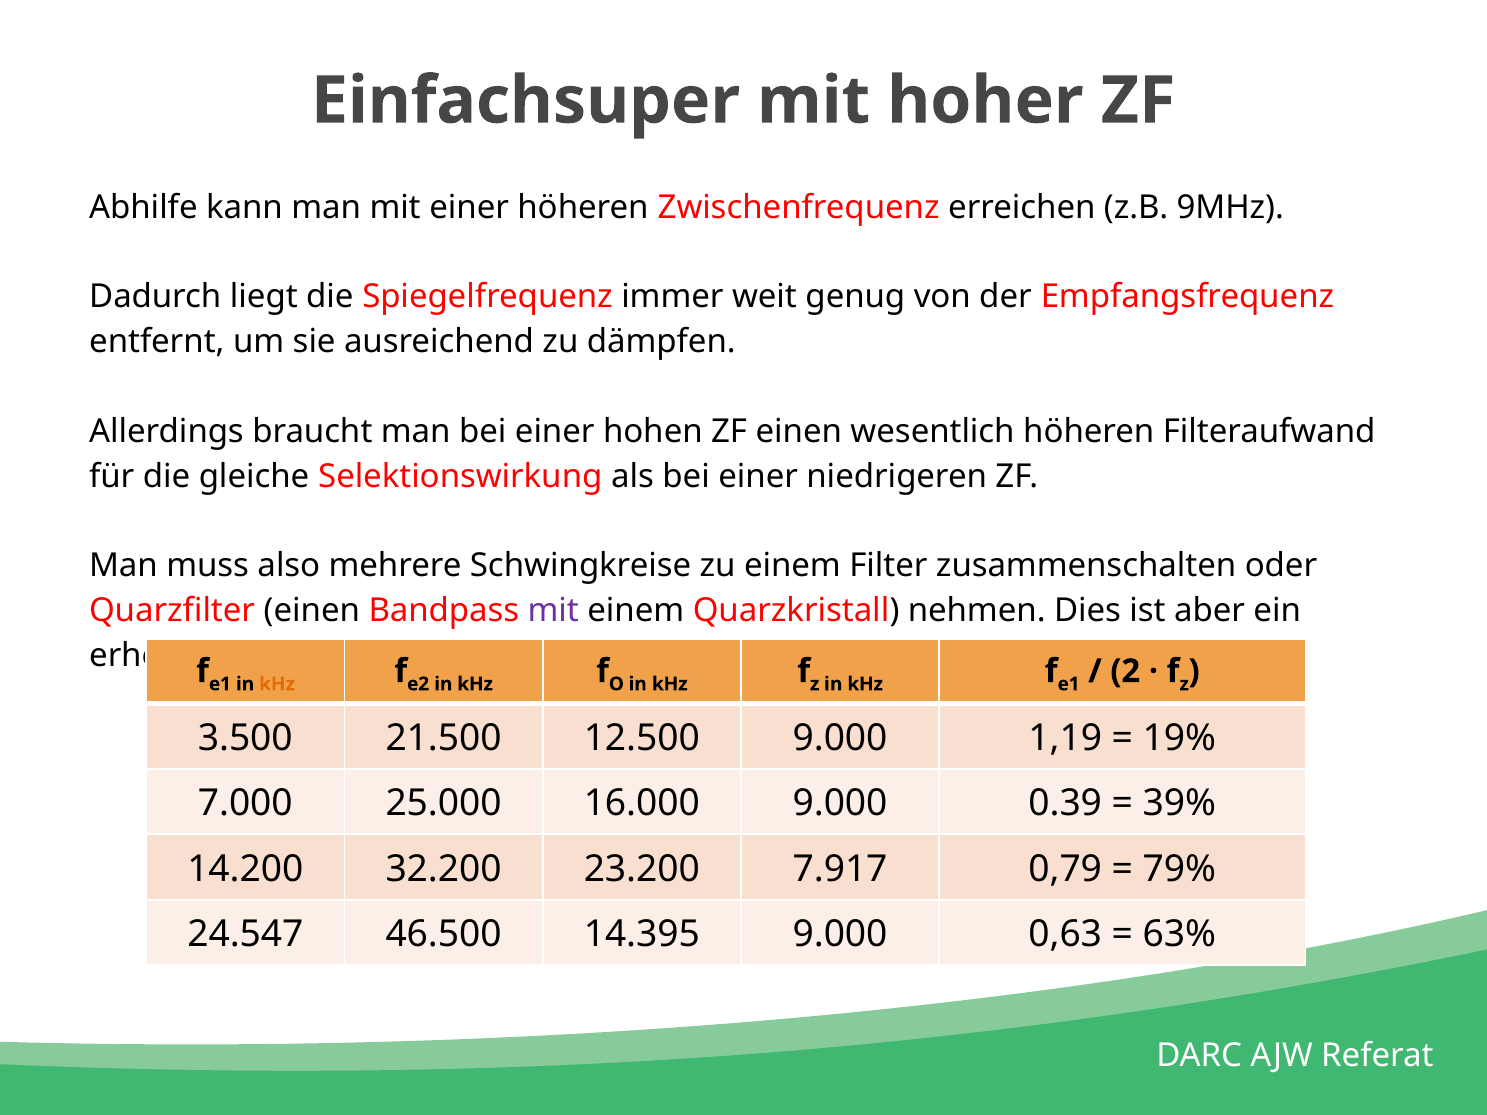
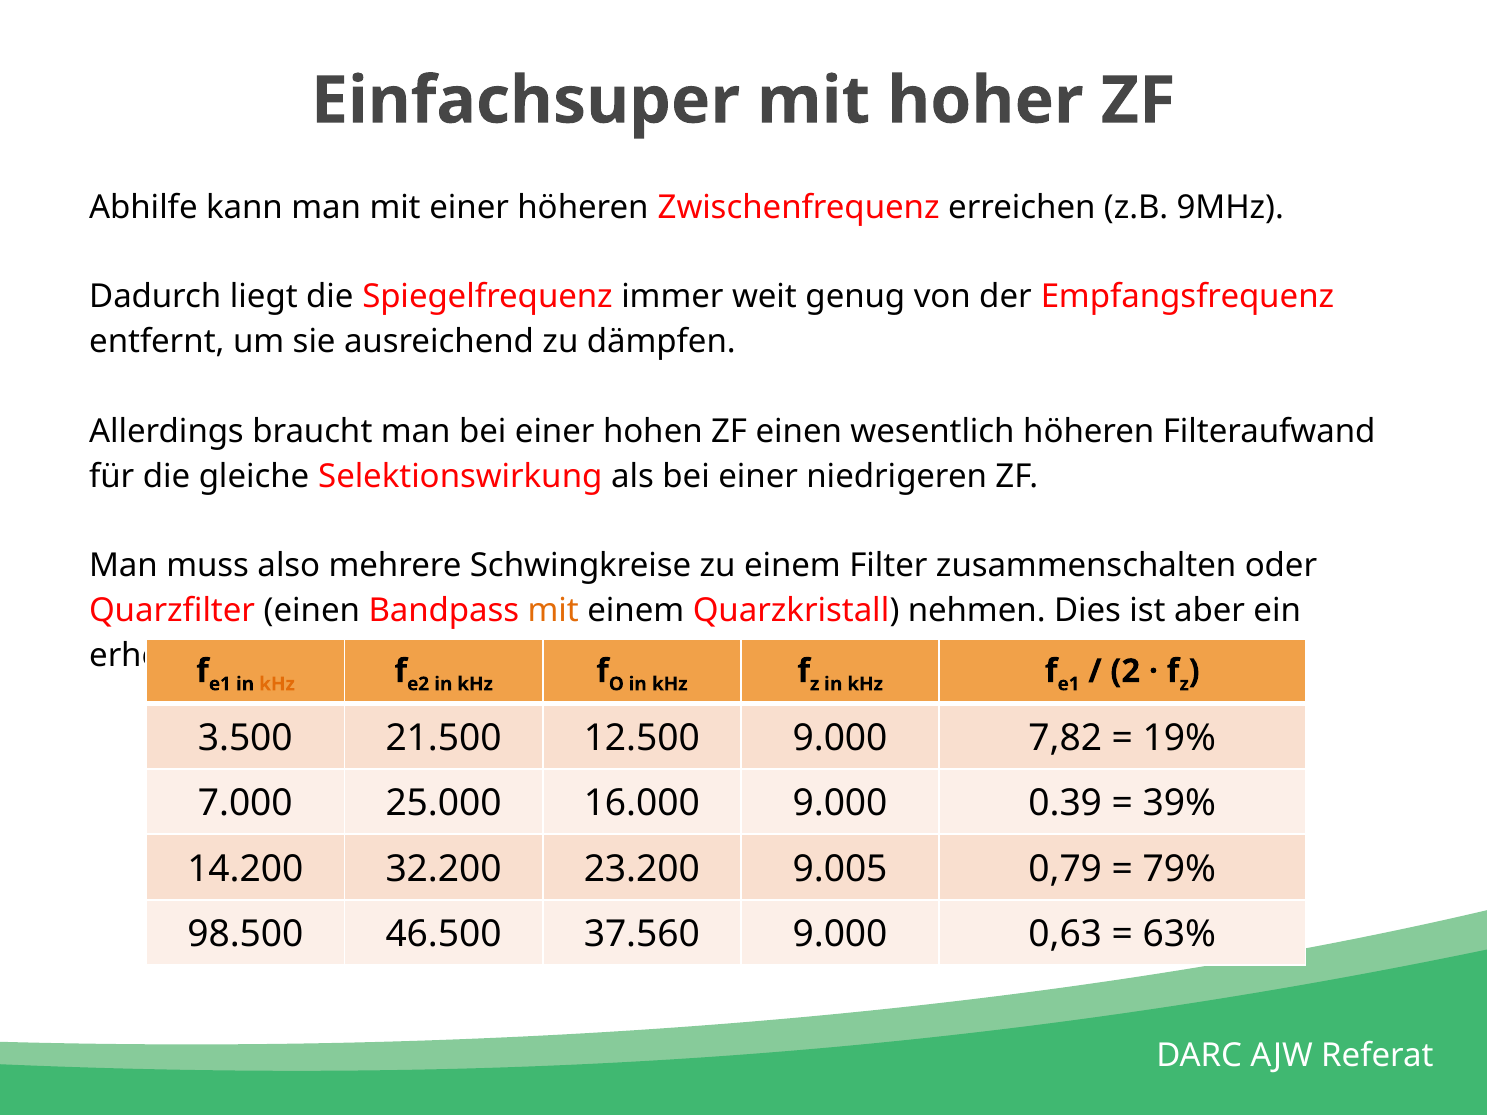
mit at (553, 611) colour: purple -> orange
1,19: 1,19 -> 7,82
7.917: 7.917 -> 9.005
24.547: 24.547 -> 98.500
14.395: 14.395 -> 37.560
